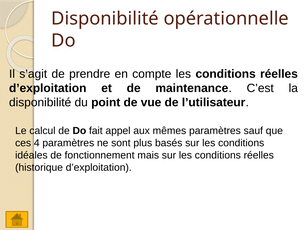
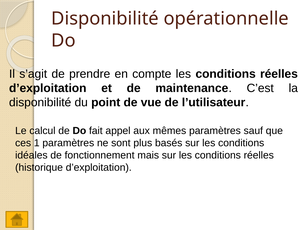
4: 4 -> 1
